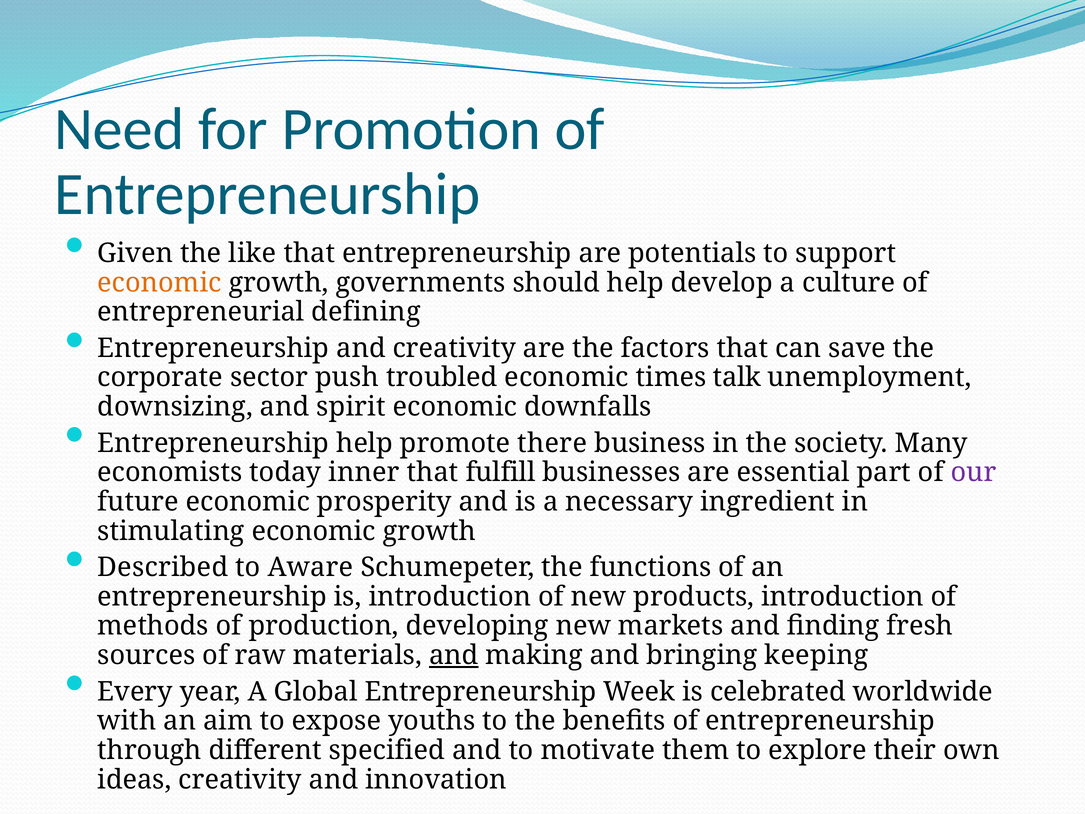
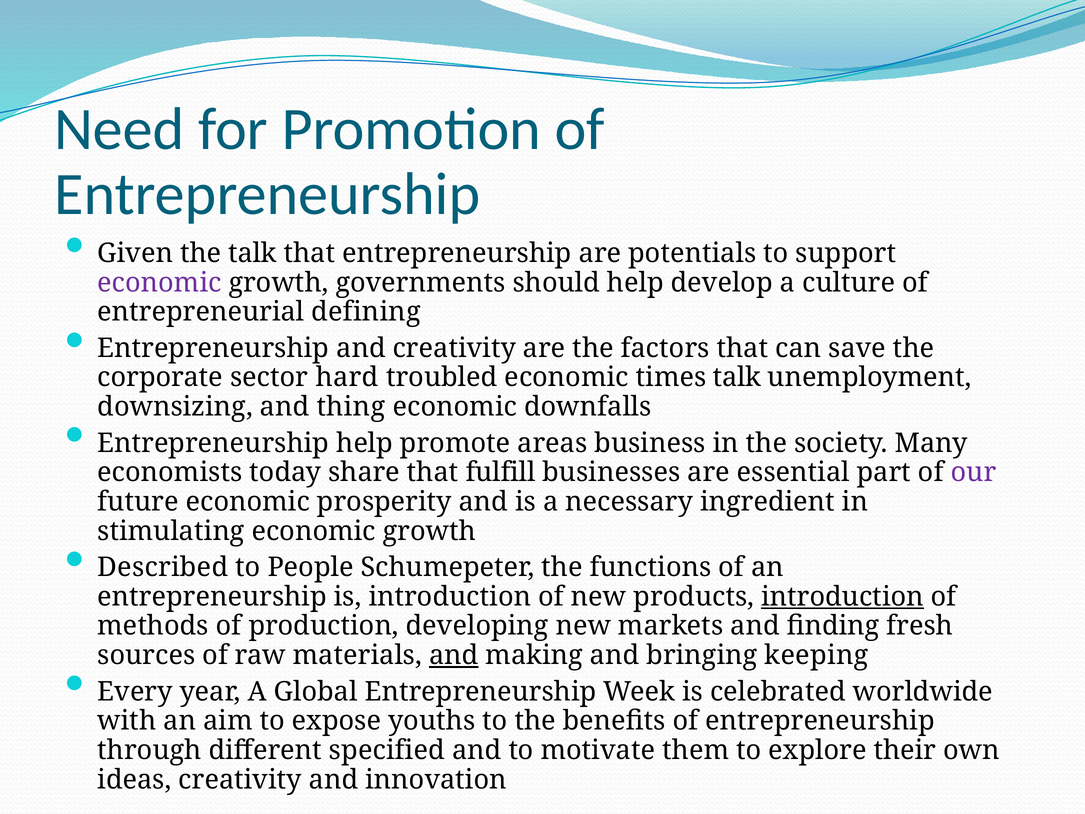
the like: like -> talk
economic at (160, 282) colour: orange -> purple
push: push -> hard
spirit: spirit -> thing
there: there -> areas
inner: inner -> share
Aware: Aware -> People
introduction at (843, 597) underline: none -> present
